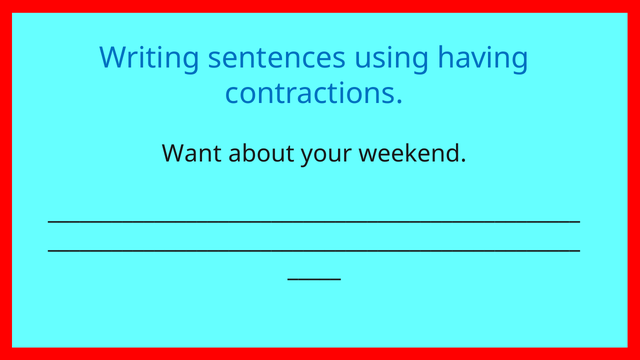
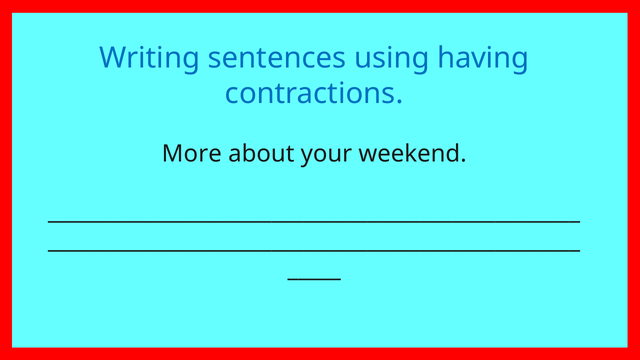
Want: Want -> More
